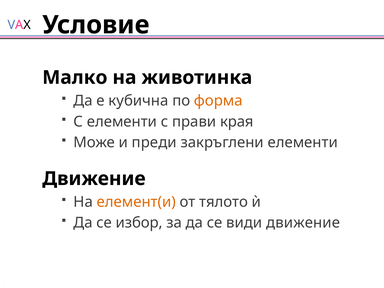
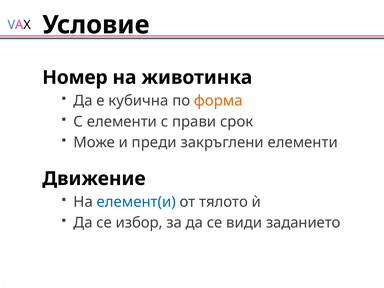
Малко: Малко -> Номер
края: края -> срок
елемент(и colour: orange -> blue
види движение: движение -> заданието
